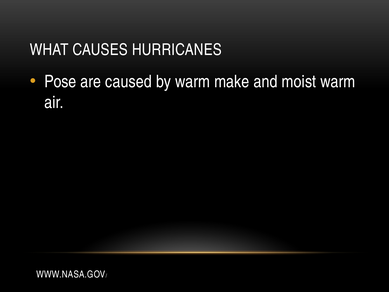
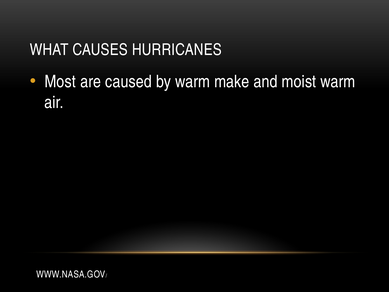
Pose: Pose -> Most
